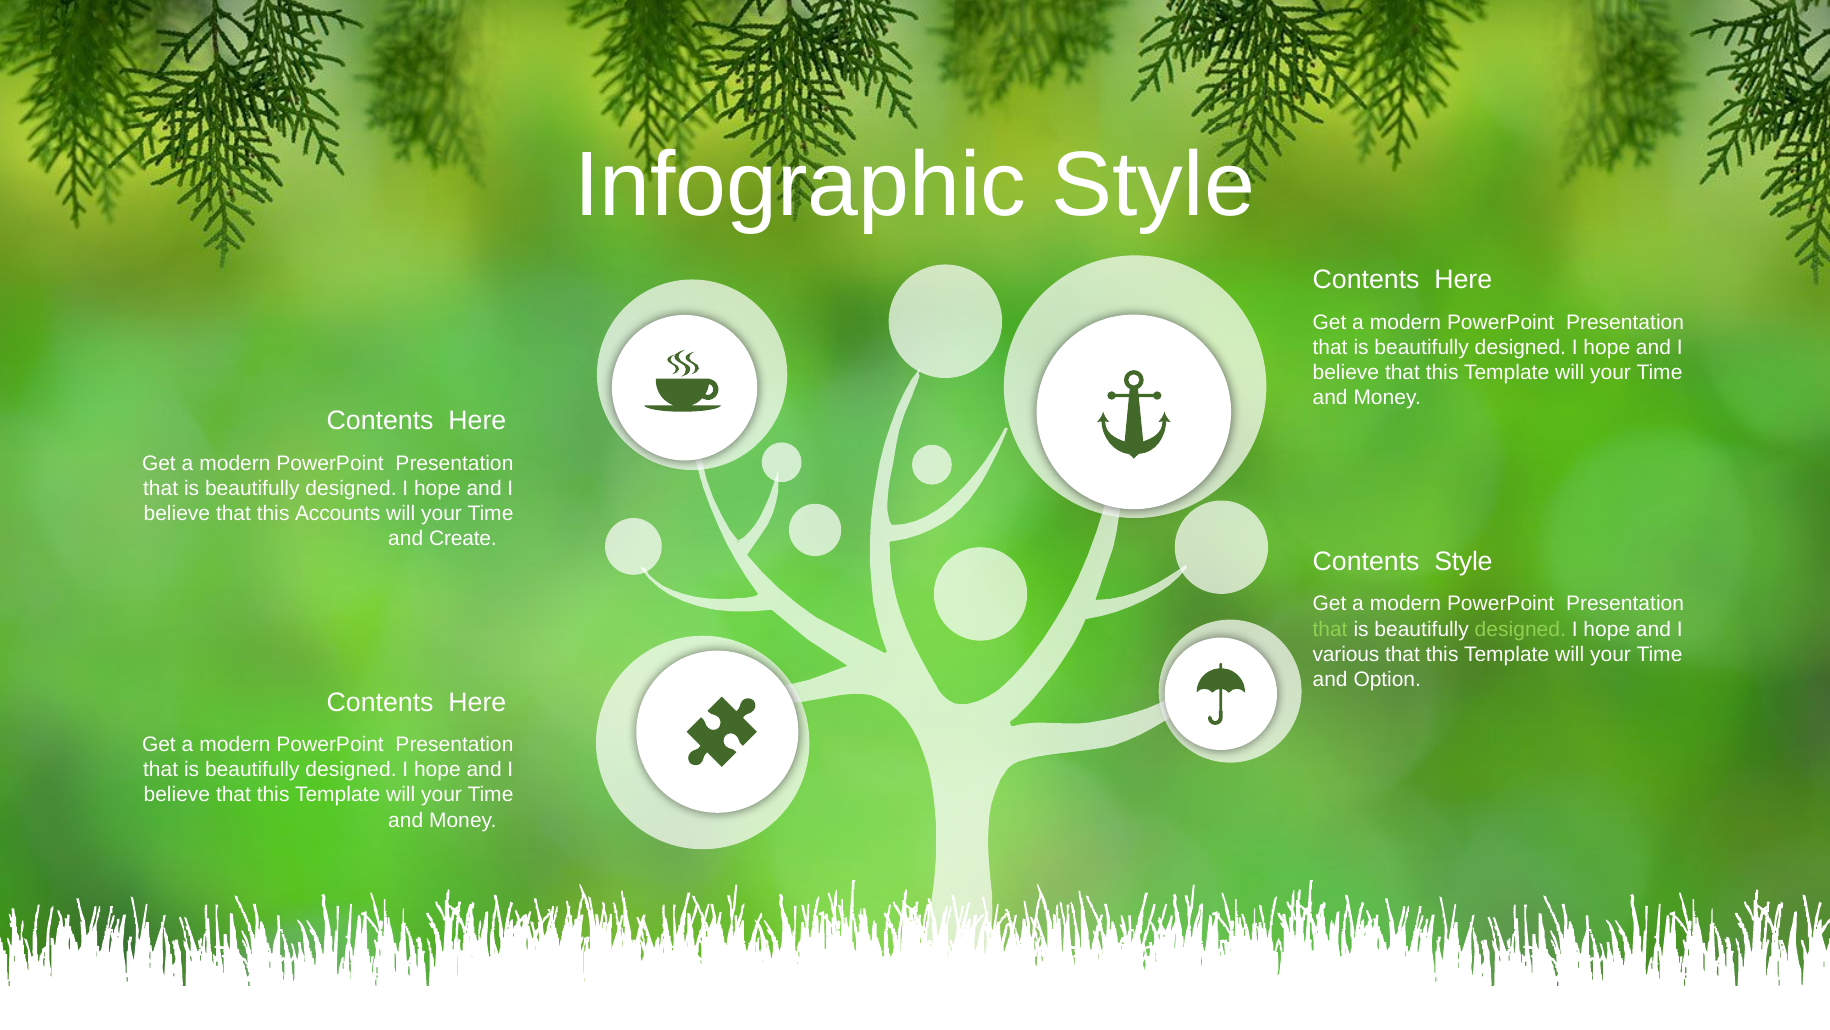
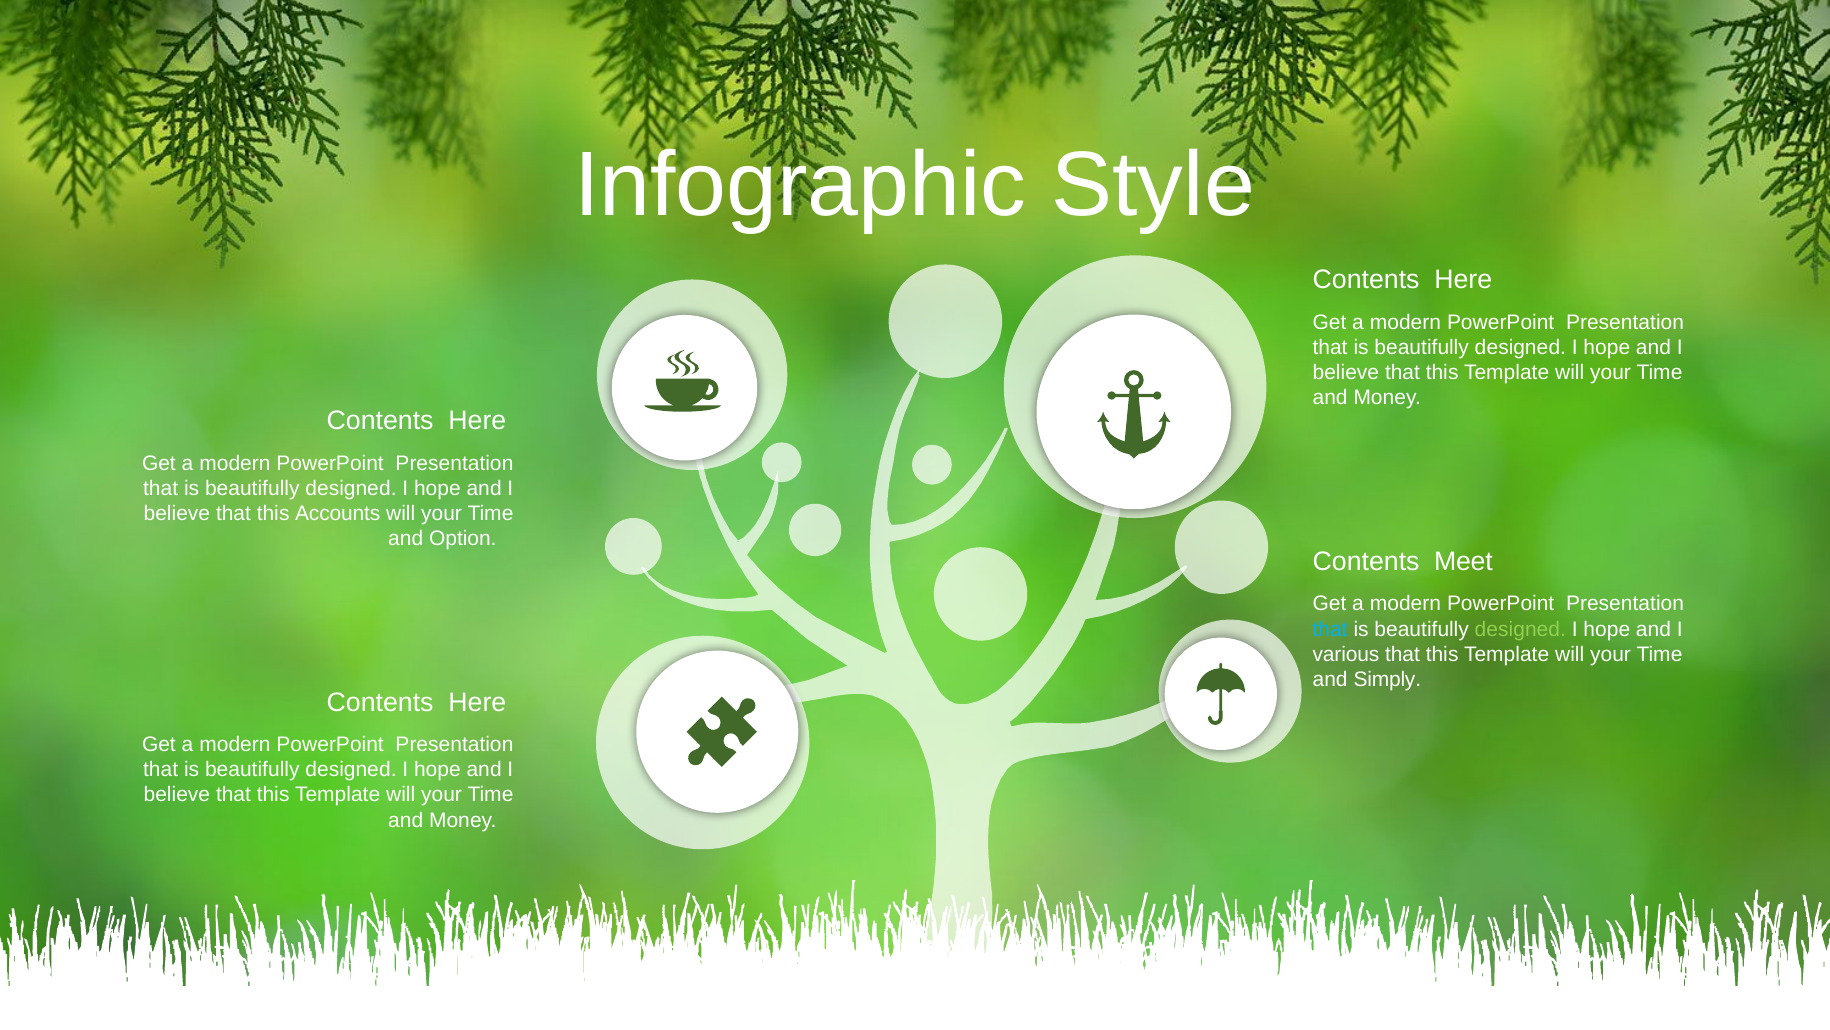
Create: Create -> Option
Contents Style: Style -> Meet
that at (1330, 629) colour: light green -> light blue
Option: Option -> Simply
